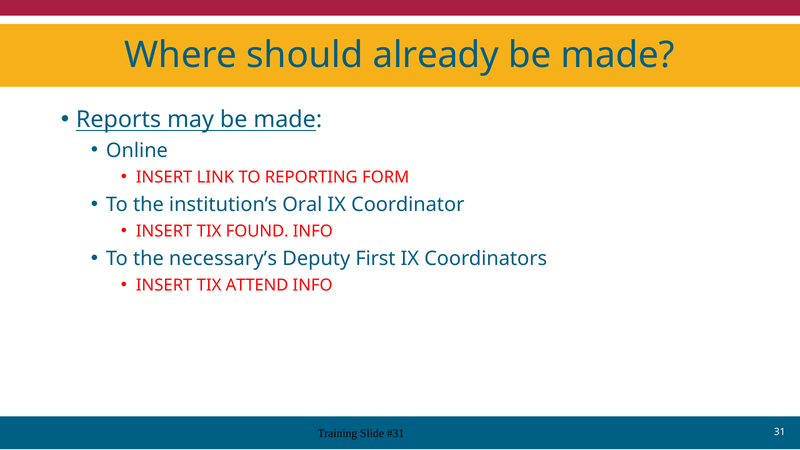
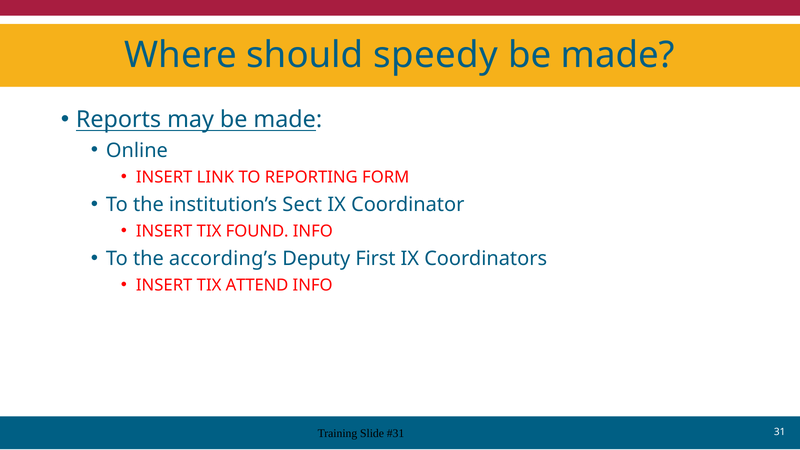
already: already -> speedy
Oral: Oral -> Sect
necessary’s: necessary’s -> according’s
